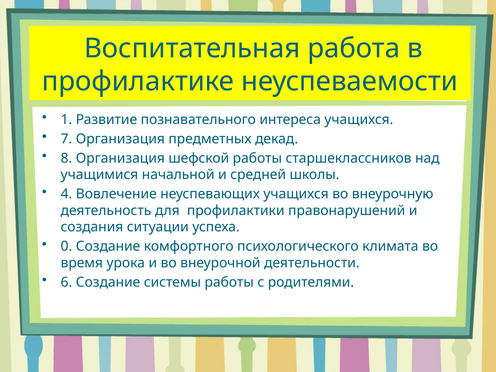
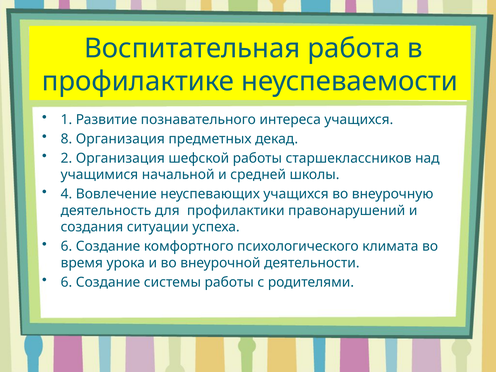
7: 7 -> 8
8: 8 -> 2
0 at (66, 246): 0 -> 6
